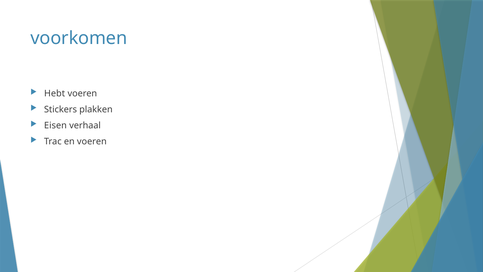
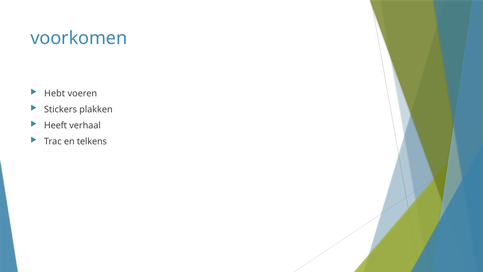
Eisen: Eisen -> Heeft
en voeren: voeren -> telkens
